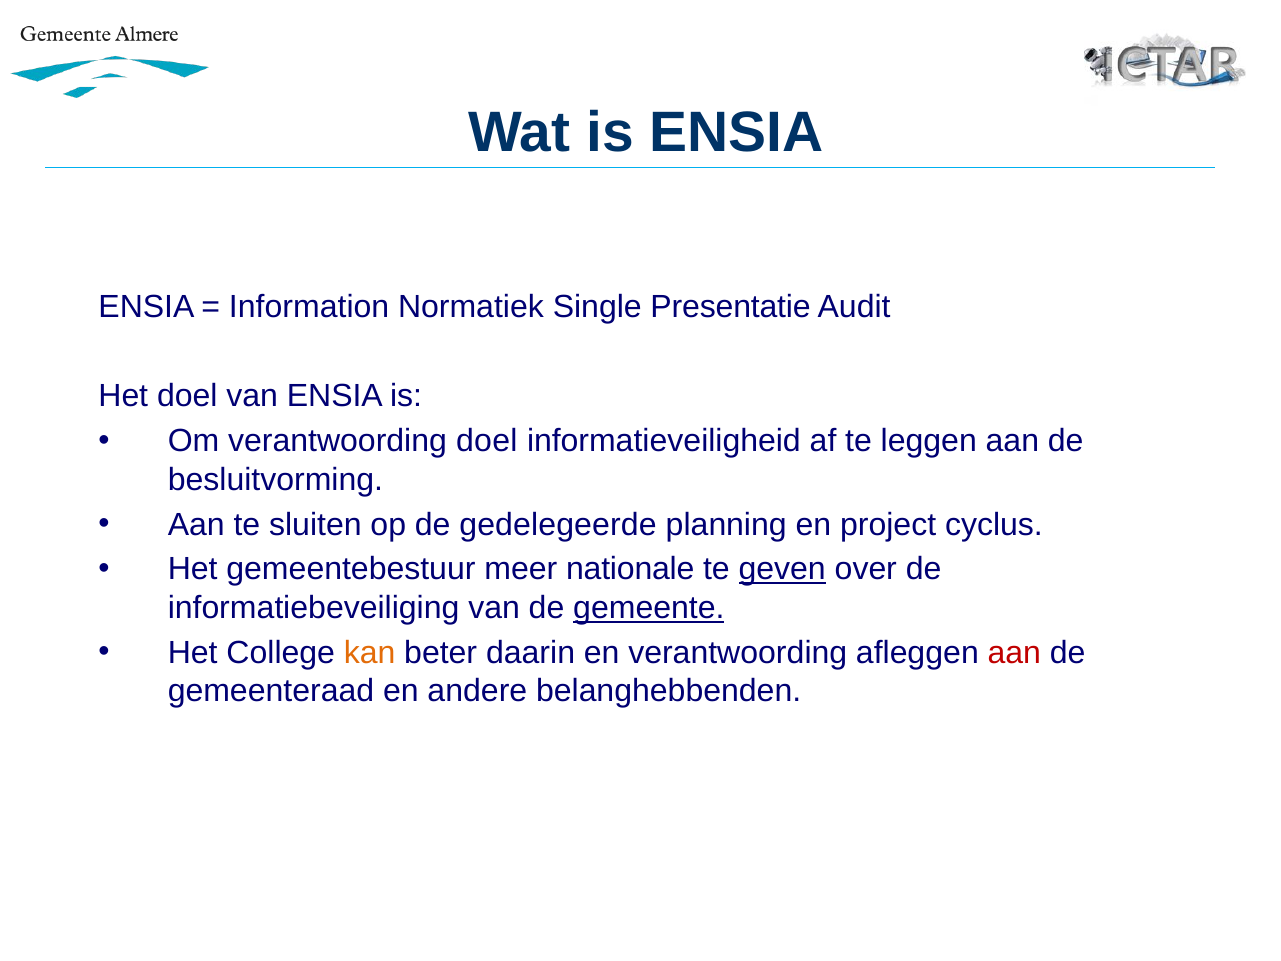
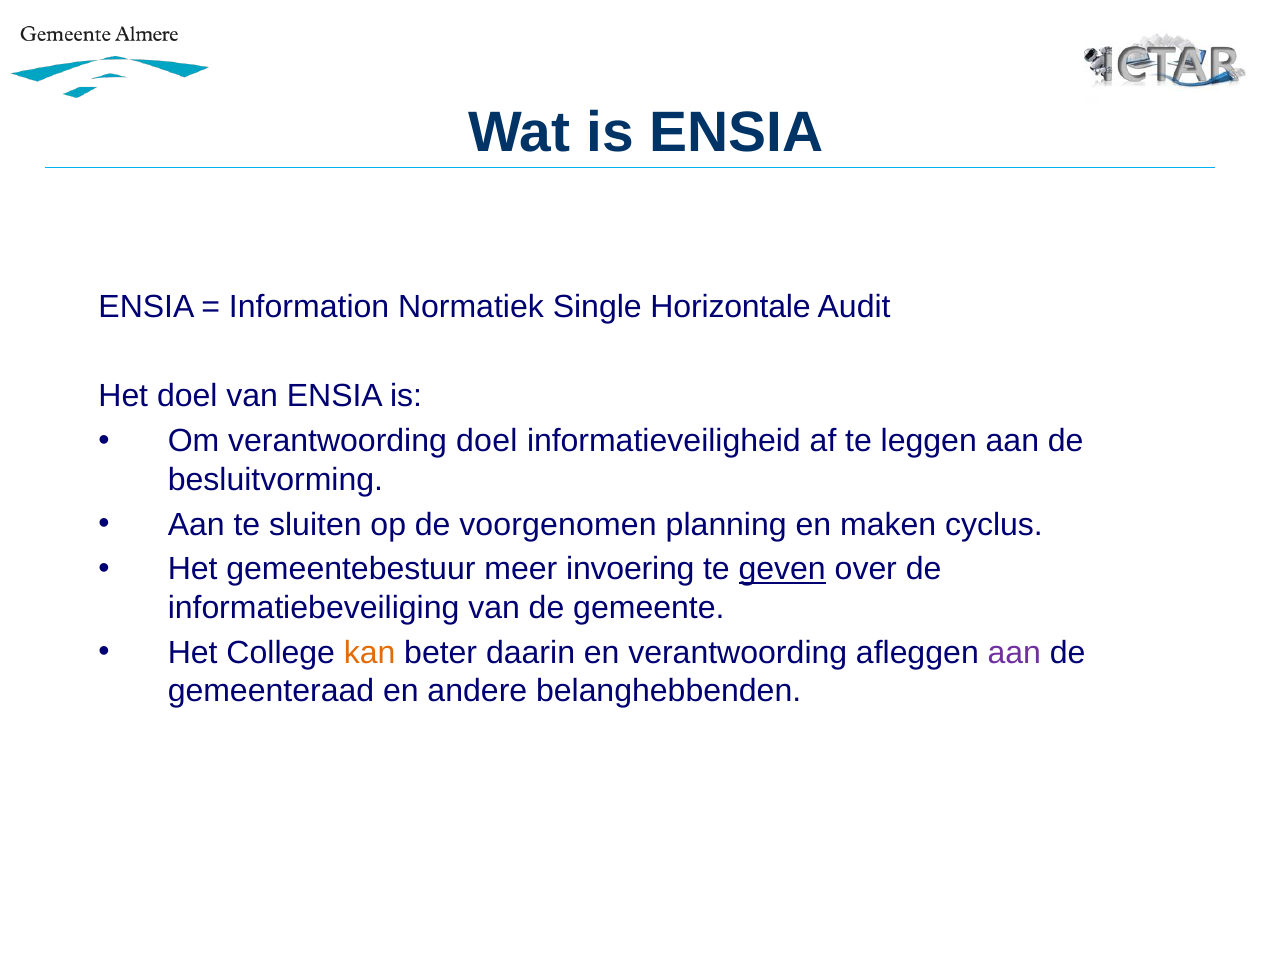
Presentatie: Presentatie -> Horizontale
gedelegeerde: gedelegeerde -> voorgenomen
project: project -> maken
nationale: nationale -> invoering
gemeente underline: present -> none
aan at (1014, 653) colour: red -> purple
